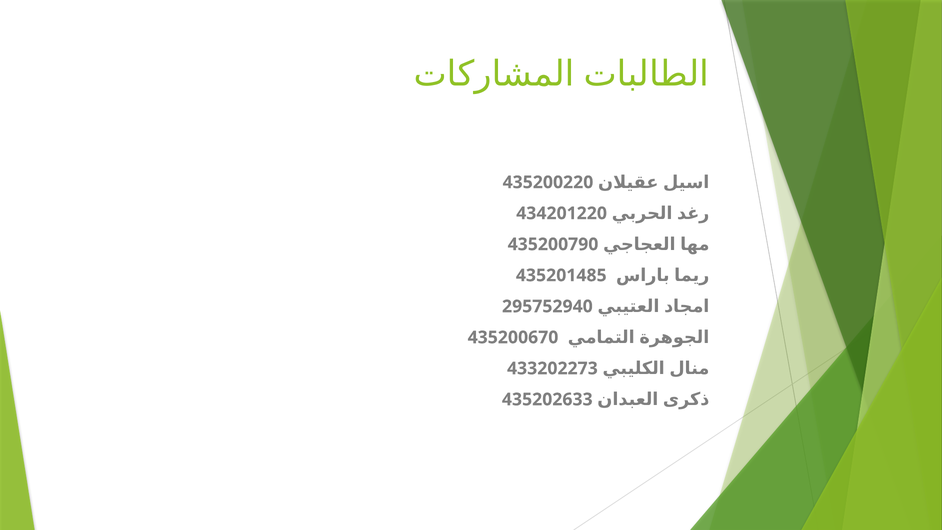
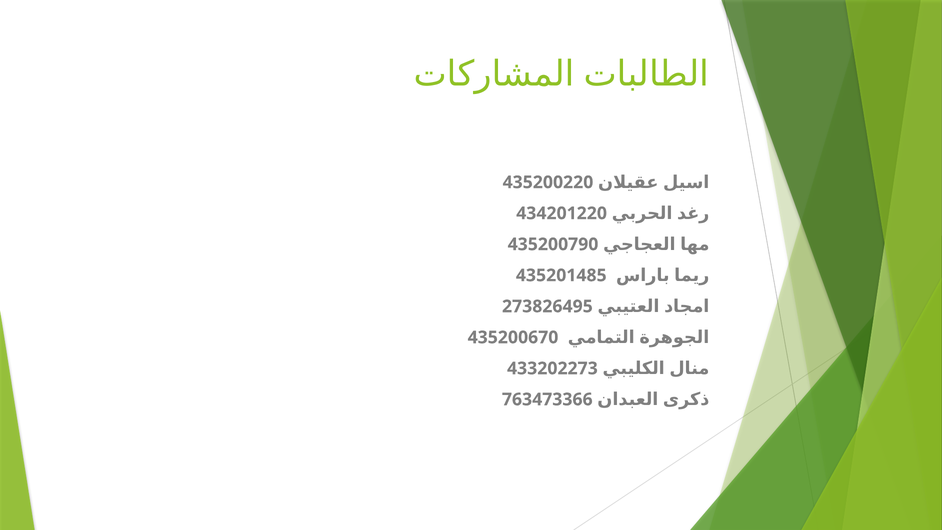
295752940: 295752940 -> 273826495
435202633: 435202633 -> 763473366
